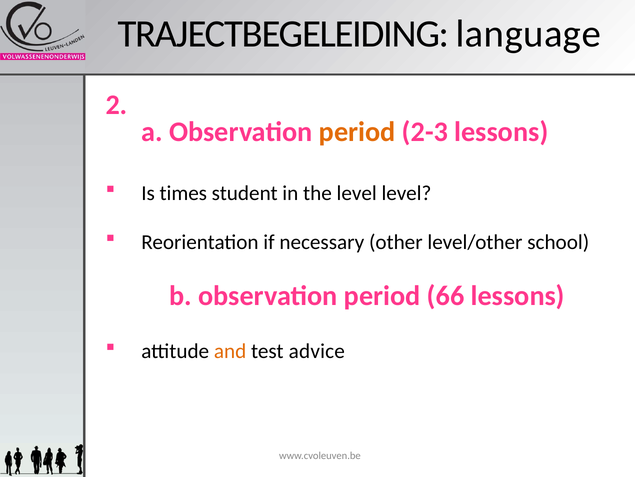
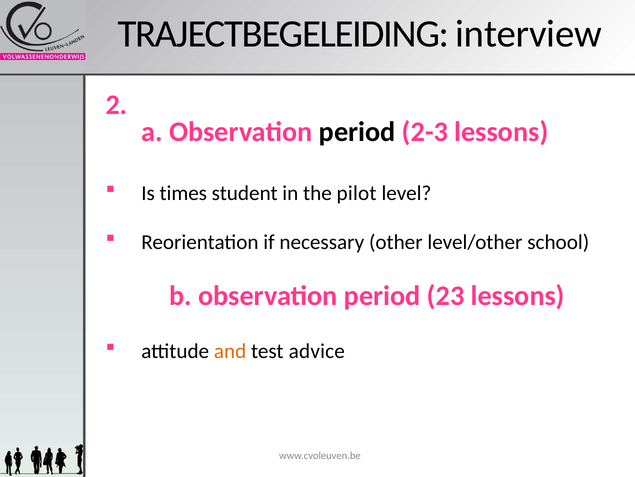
language: language -> interview
period at (357, 132) colour: orange -> black
the level: level -> pilot
66: 66 -> 23
